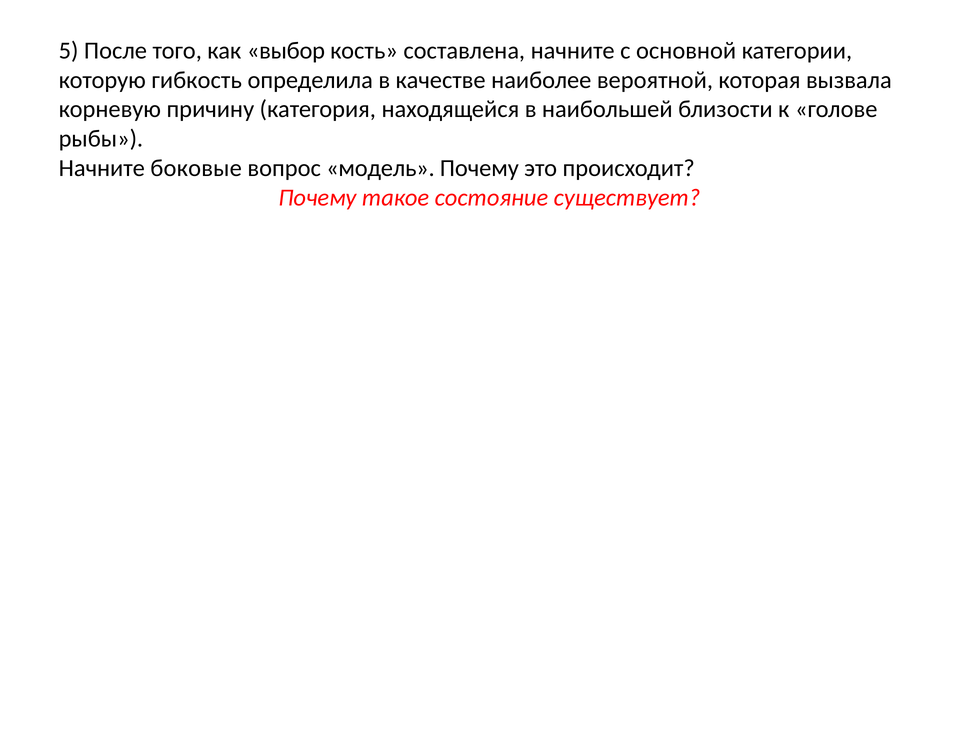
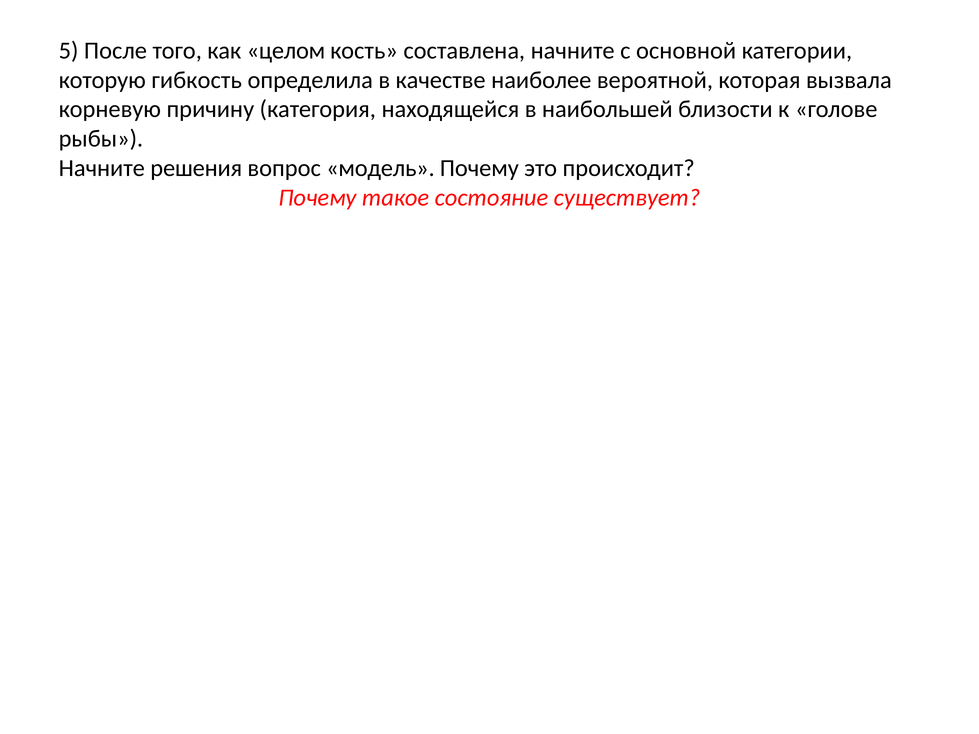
выбор: выбор -> целом
боковые: боковые -> решения
